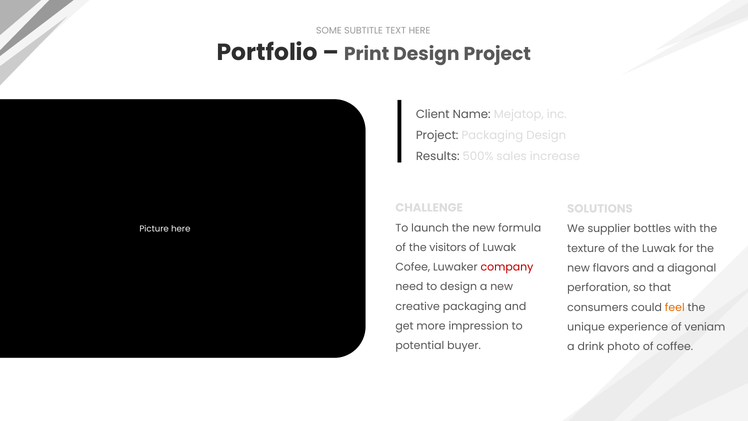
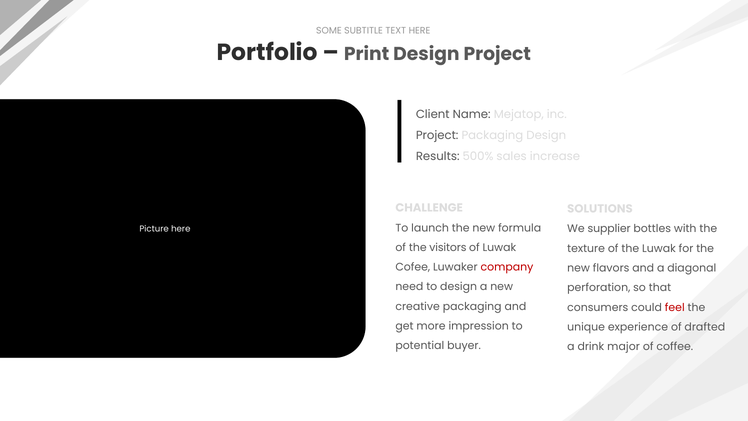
feel colour: orange -> red
veniam: veniam -> drafted
photo: photo -> major
